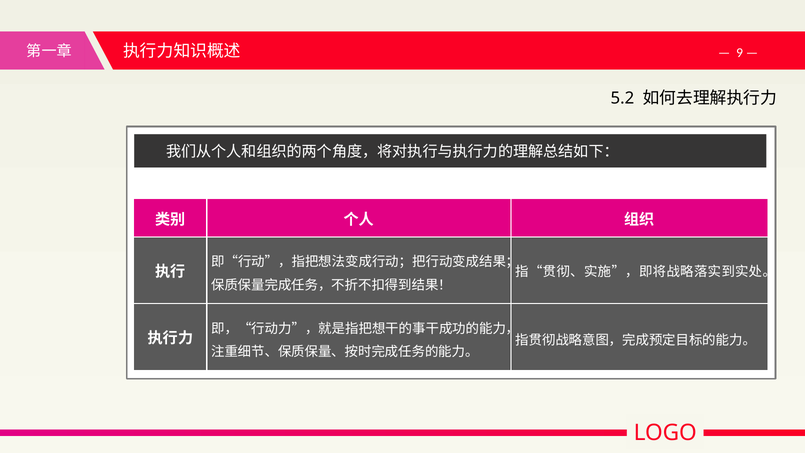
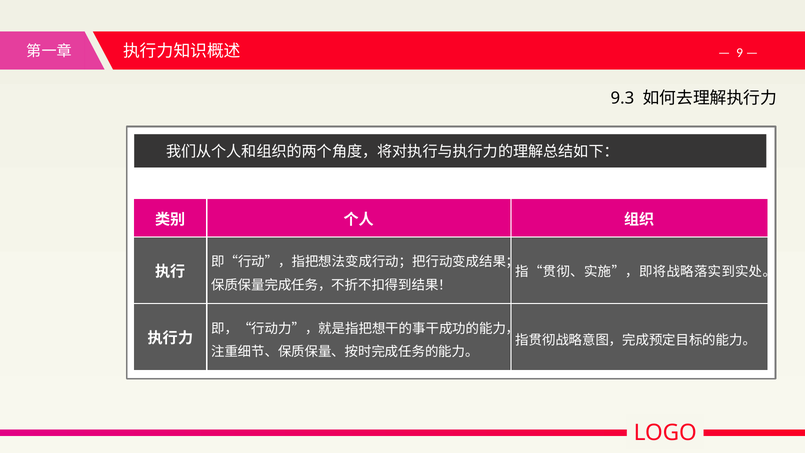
5.2: 5.2 -> 9.3
